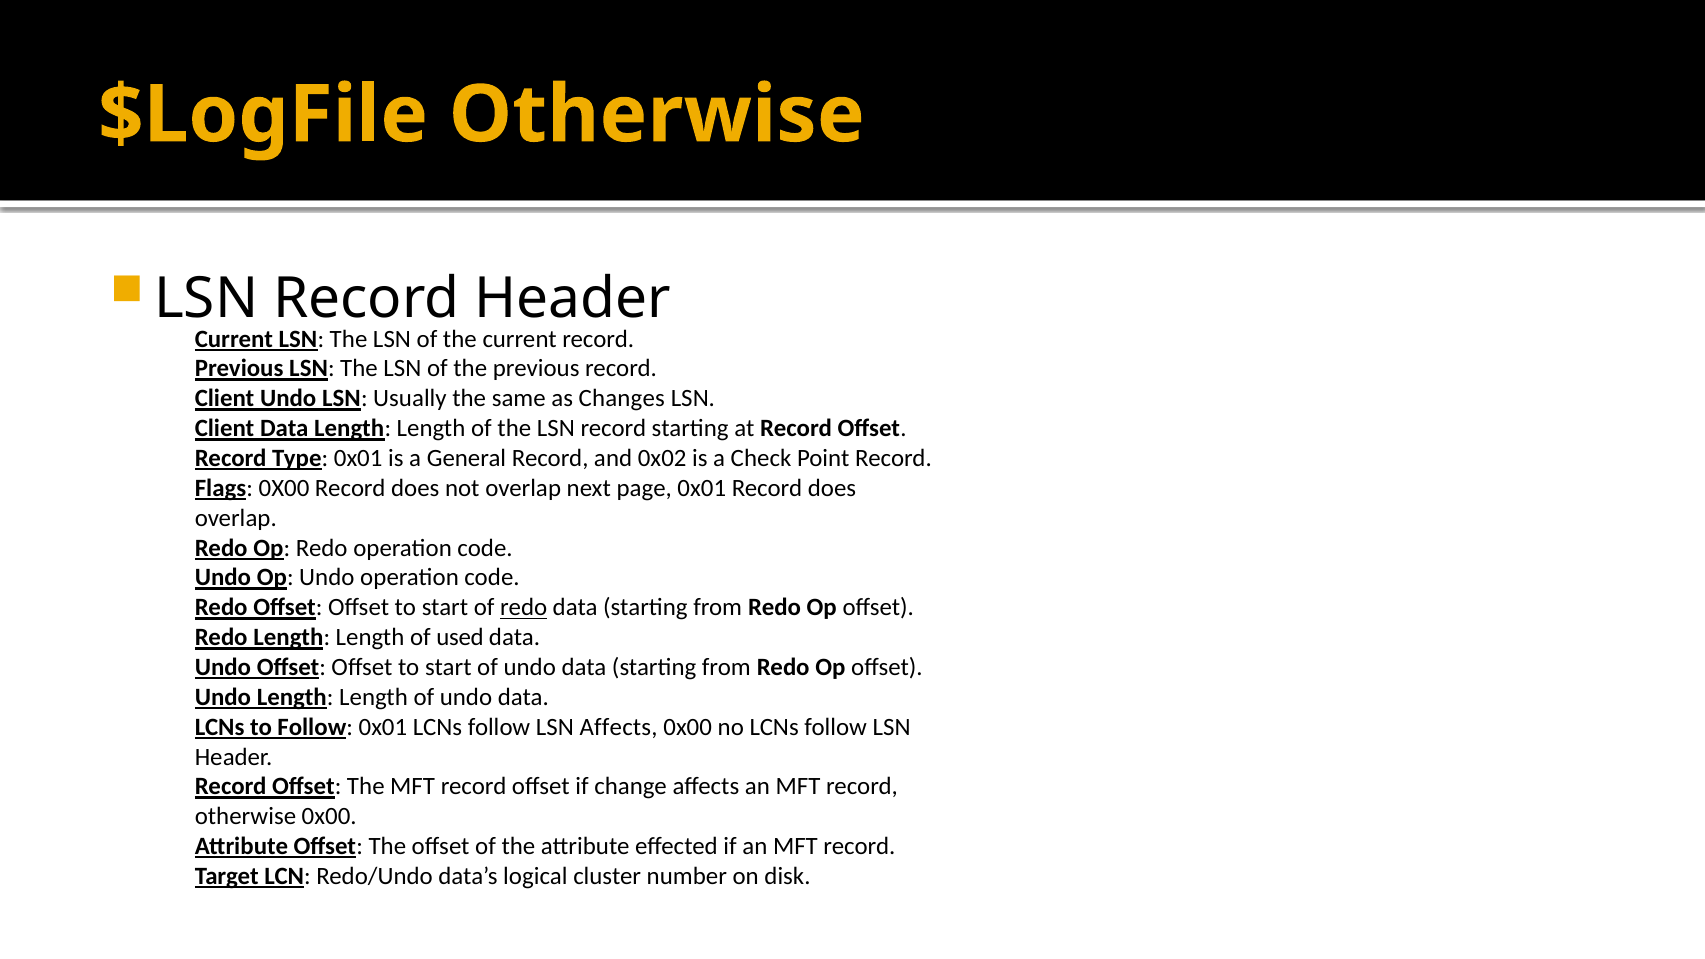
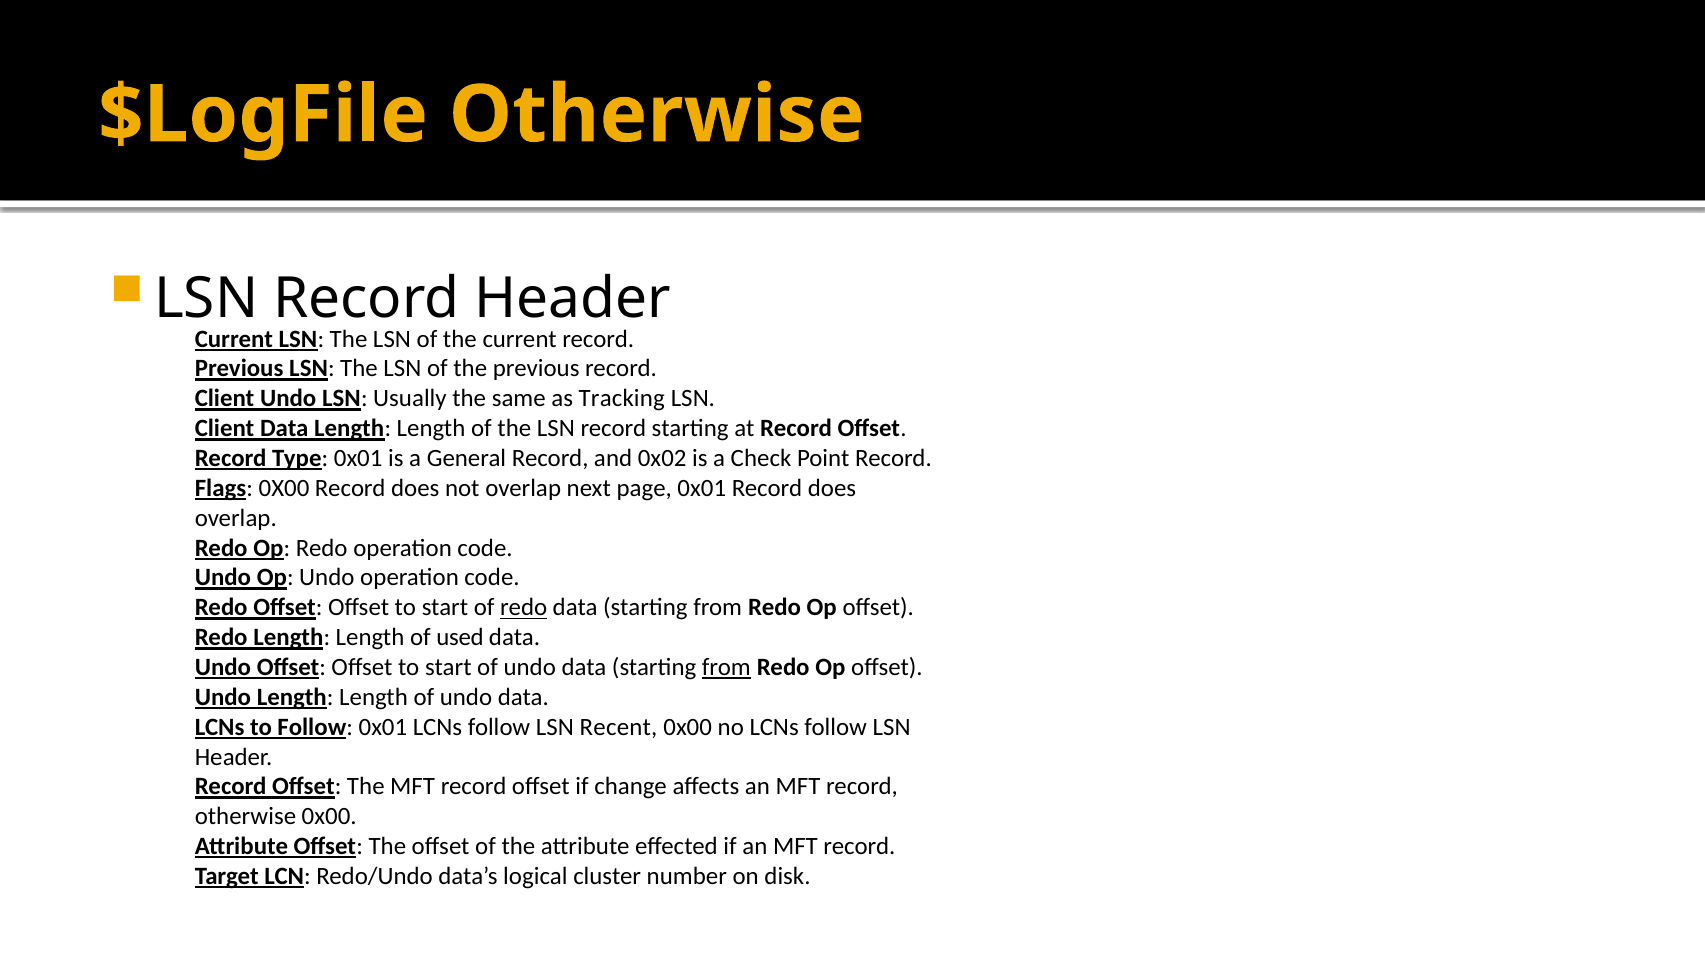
Changes: Changes -> Tracking
from at (726, 667) underline: none -> present
LSN Affects: Affects -> Recent
